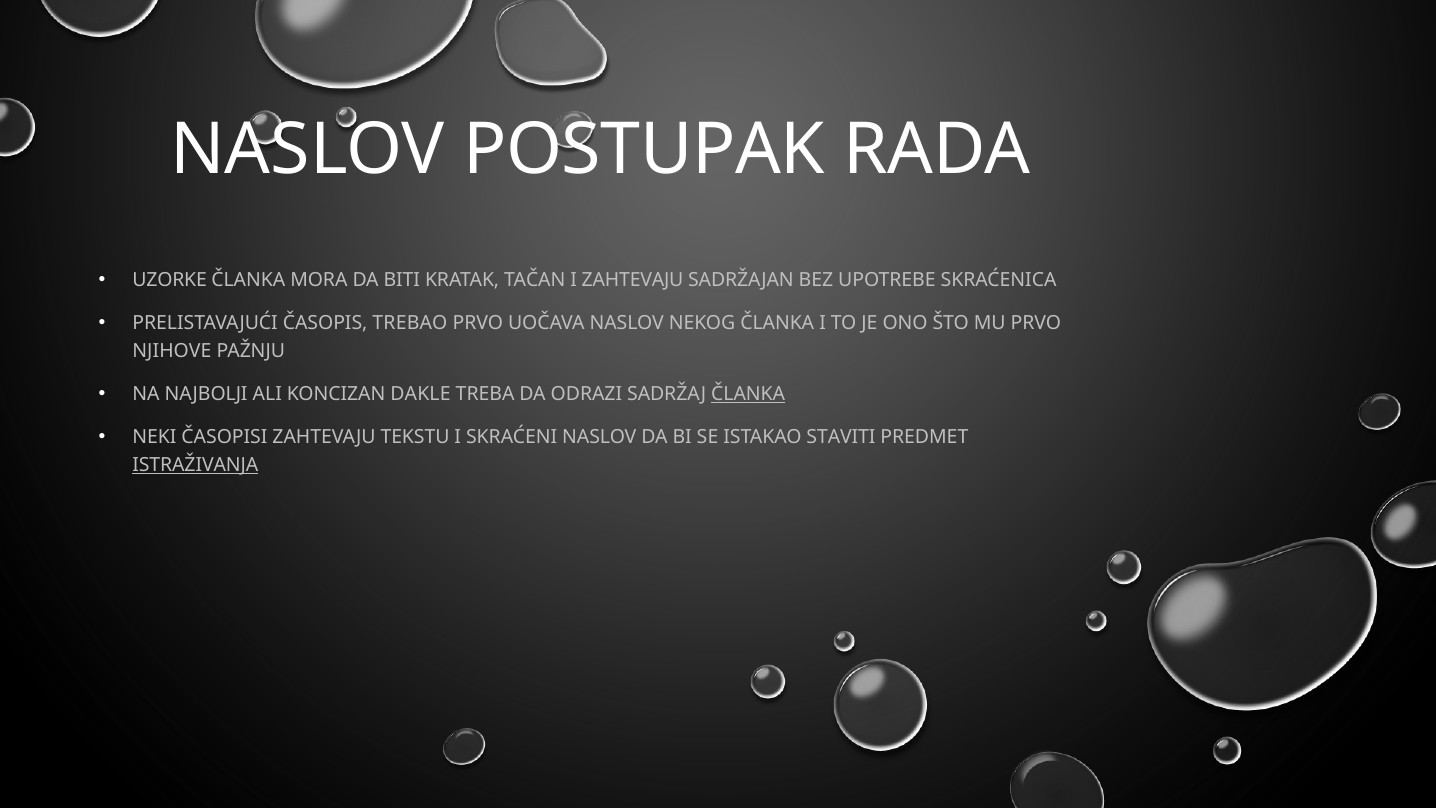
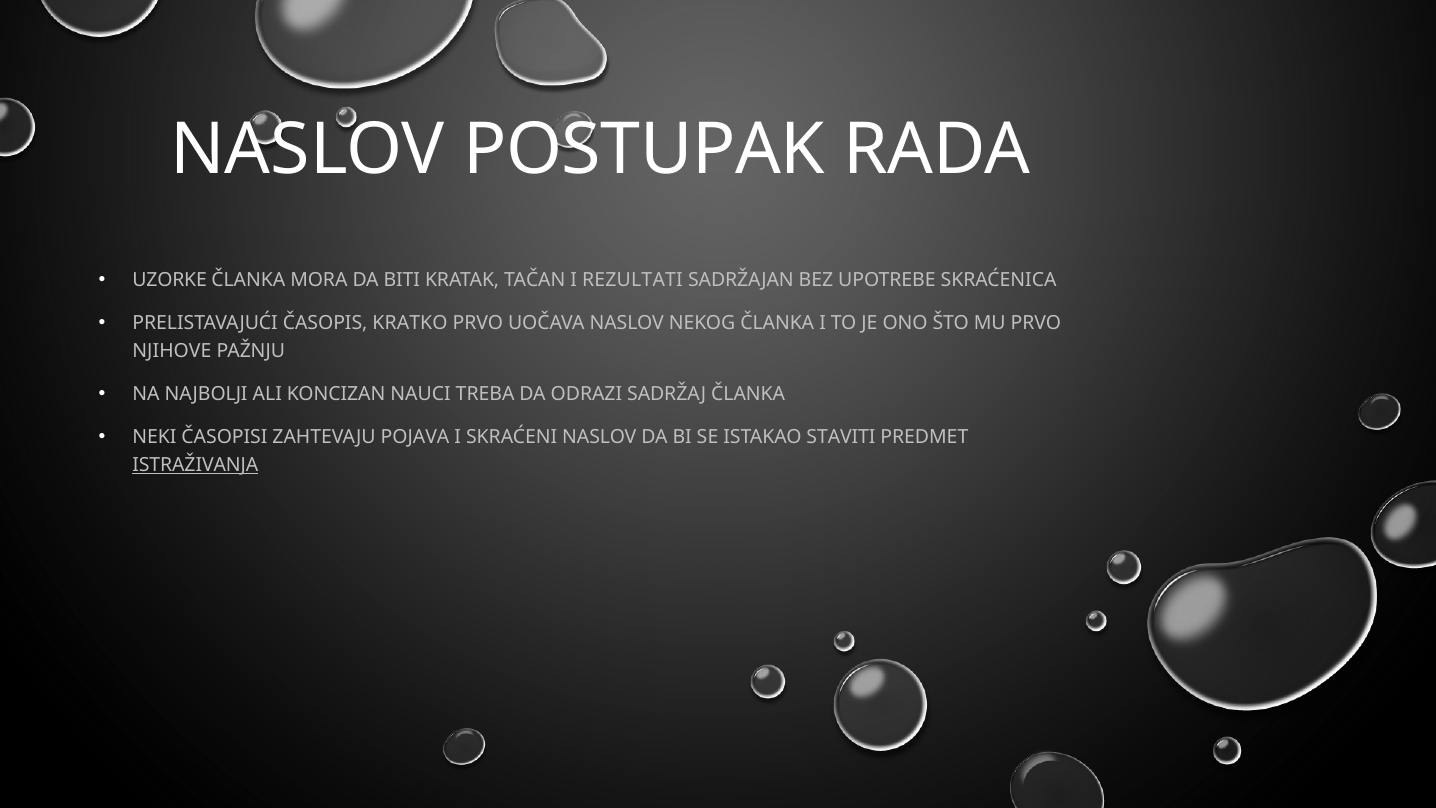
I ZAHTEVAJU: ZAHTEVAJU -> REZULTATI
TREBAO: TREBAO -> KRATKO
DAKLE: DAKLE -> NAUCI
ČLANKA at (748, 394) underline: present -> none
TEKSTU: TEKSTU -> POJAVA
